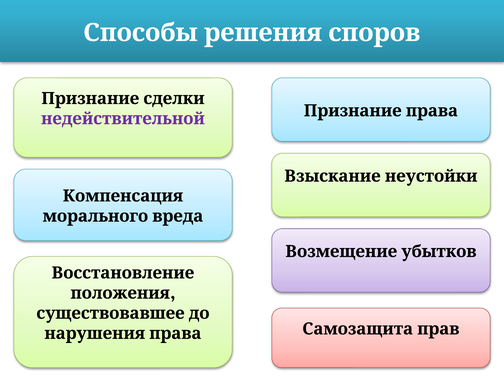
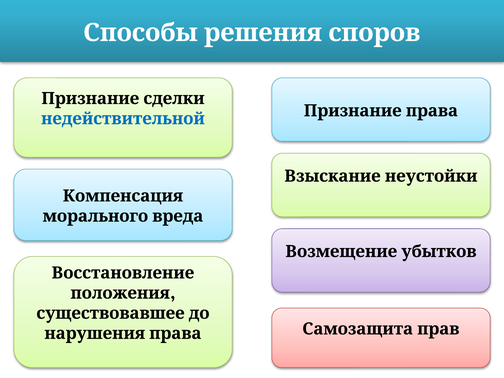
недействительной colour: purple -> blue
